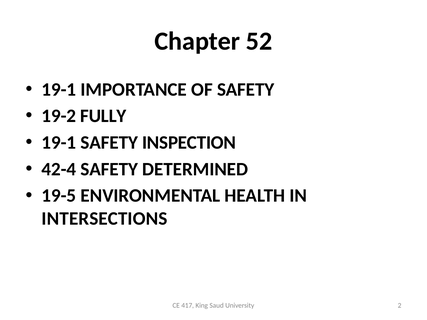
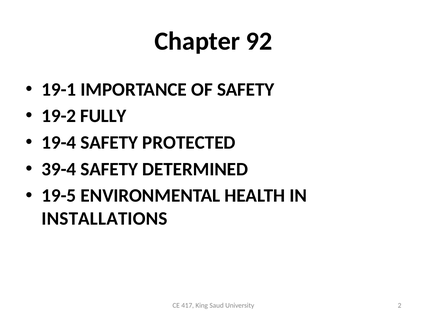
52: 52 -> 92
19-1 at (59, 143): 19-1 -> 19-4
INSPECTION: INSPECTION -> PROTECTED
42-4: 42-4 -> 39-4
INTERSECTIONS: INTERSECTIONS -> INSTALLATIONS
